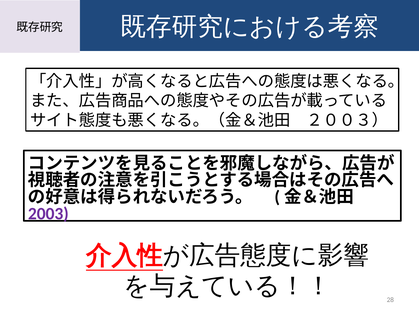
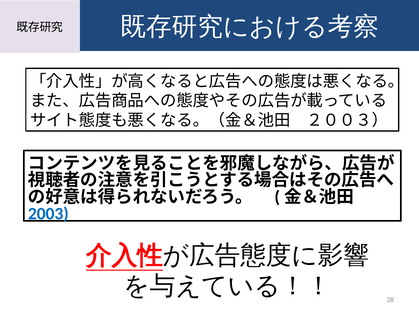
2003 colour: purple -> blue
